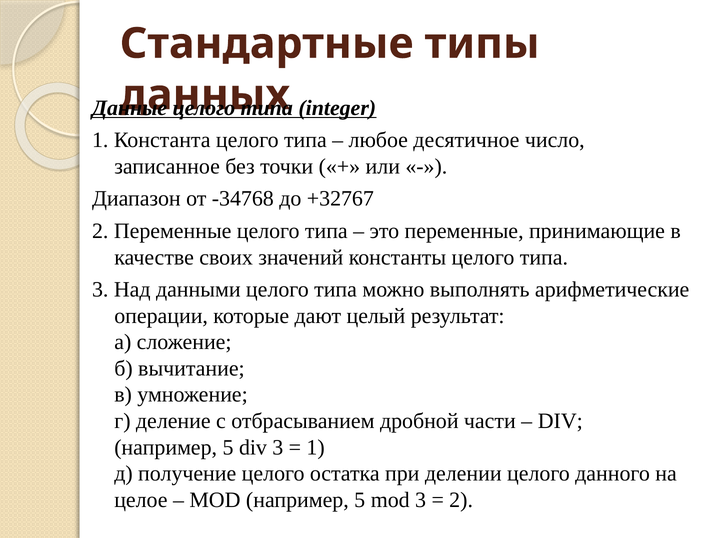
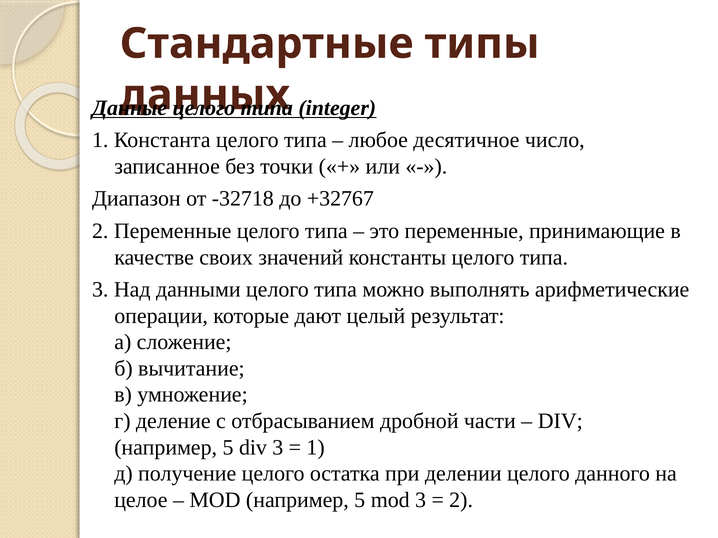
-34768: -34768 -> -32718
